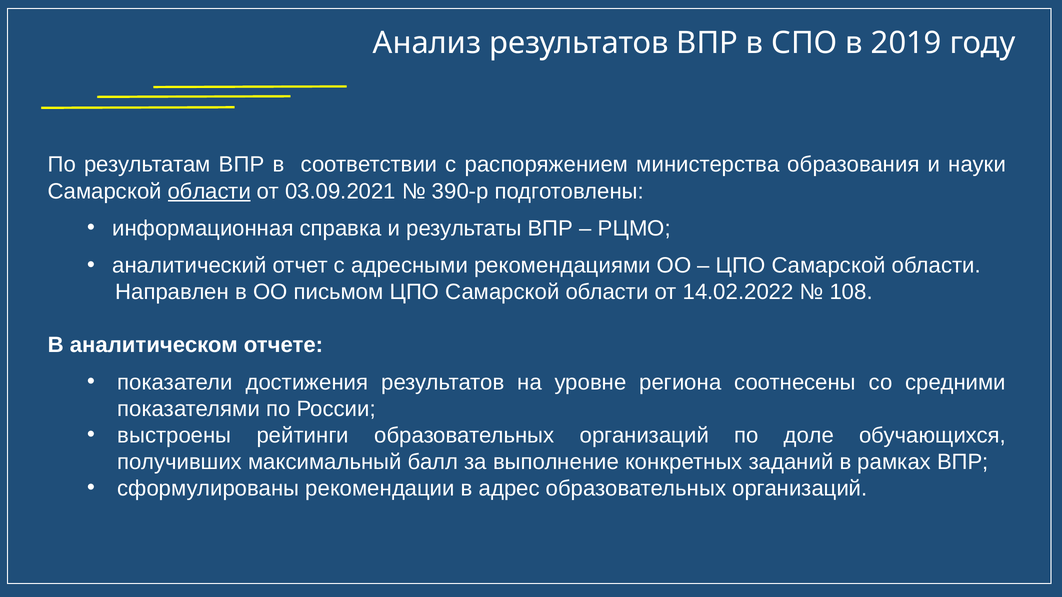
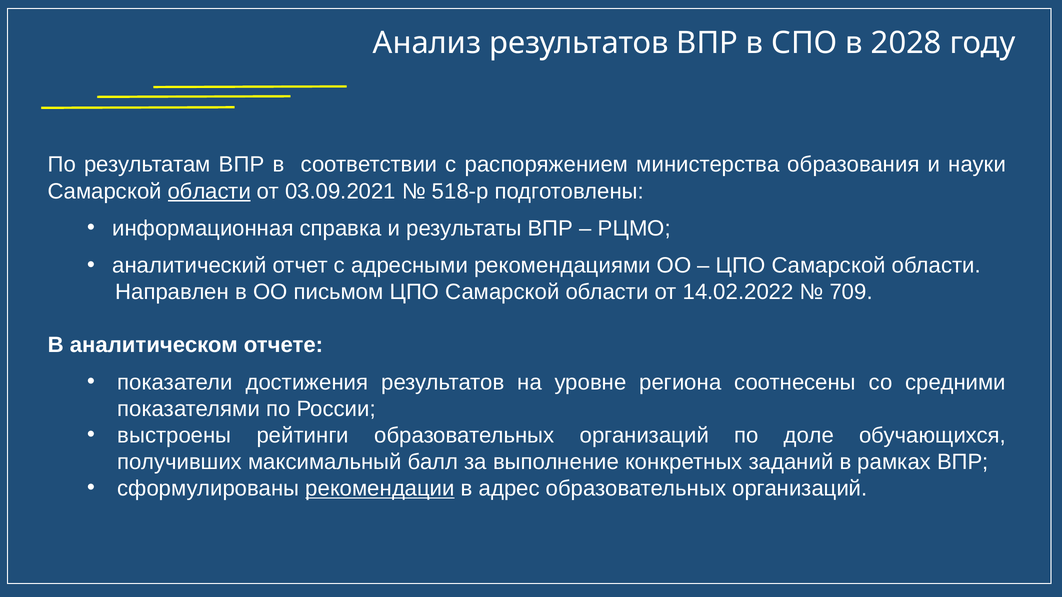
2019: 2019 -> 2028
390-р: 390-р -> 518-р
108: 108 -> 709
рекомендации underline: none -> present
